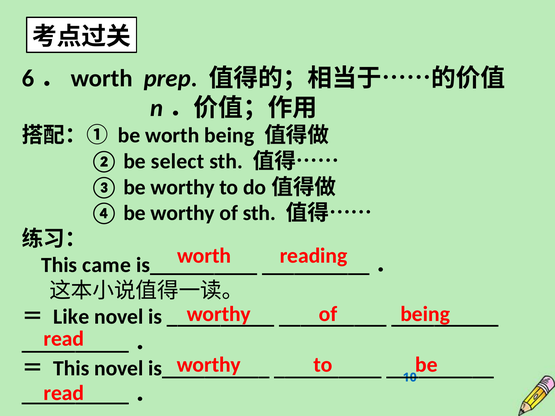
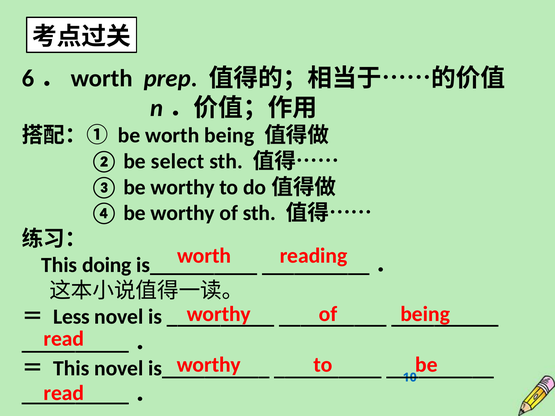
came: came -> doing
Like: Like -> Less
